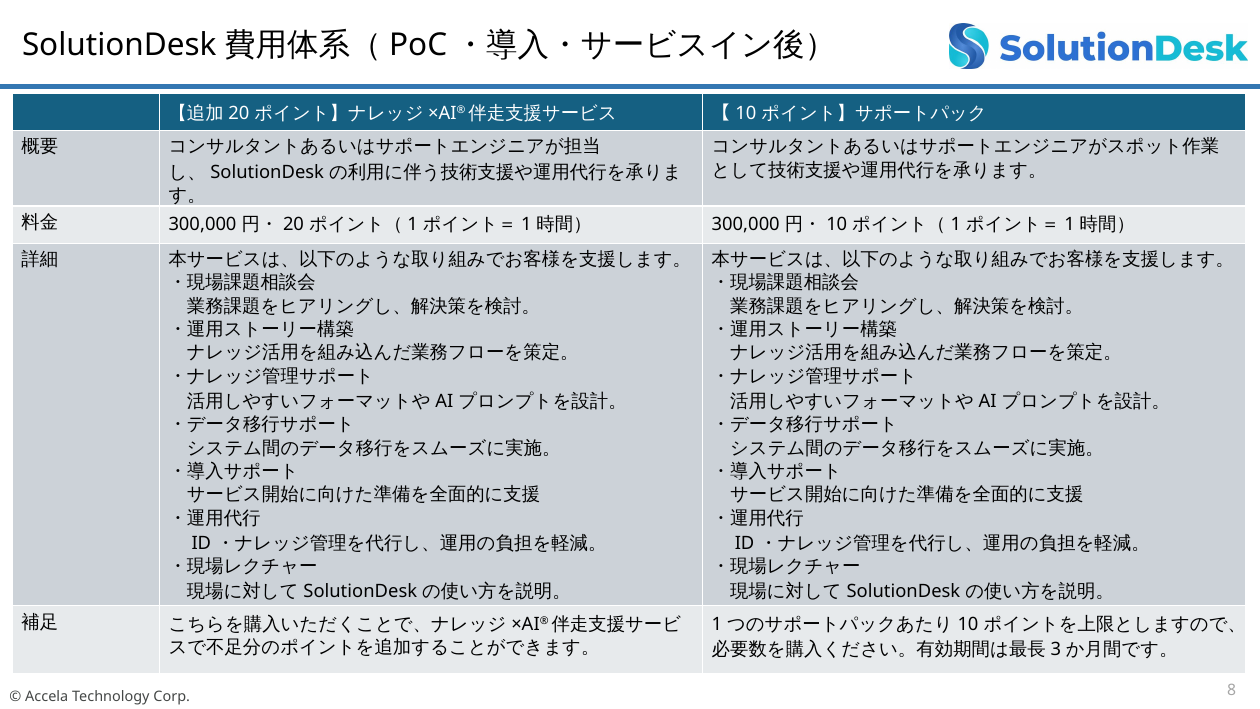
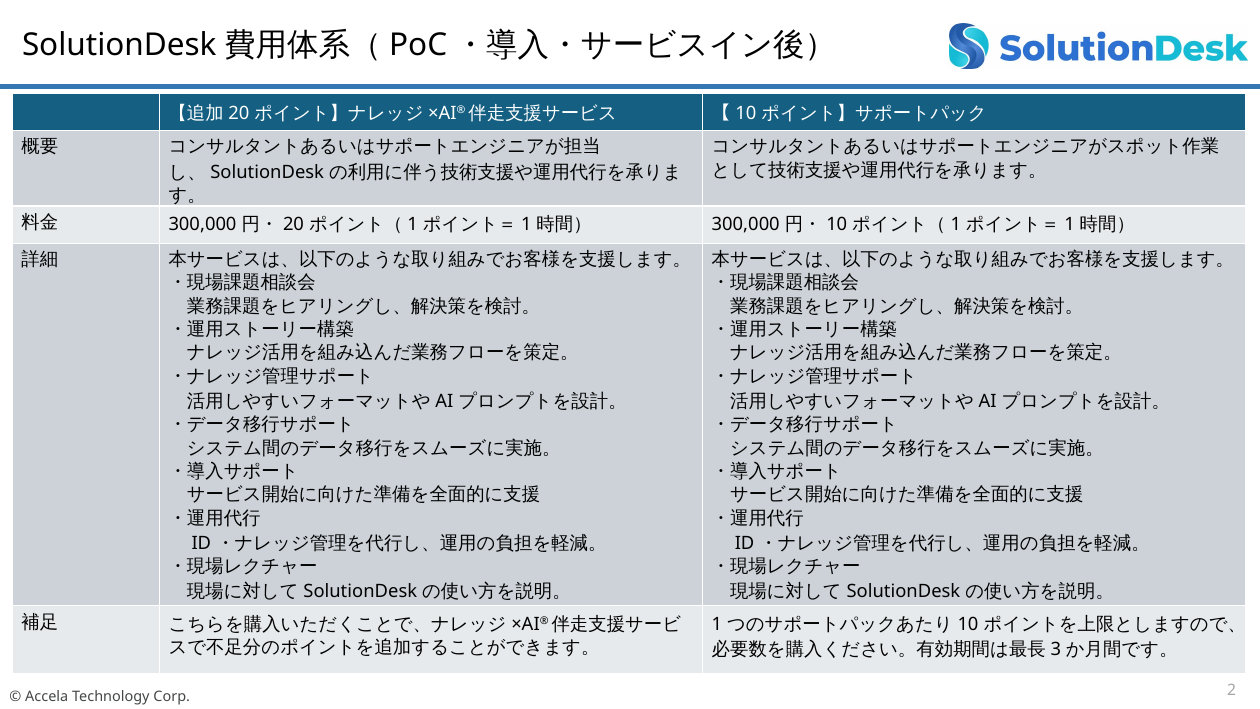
8: 8 -> 2
